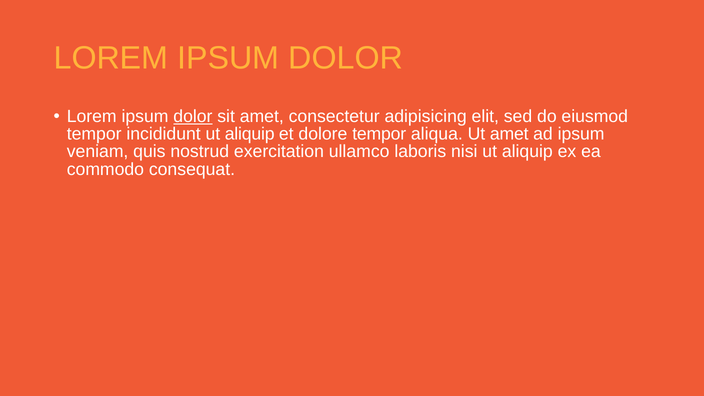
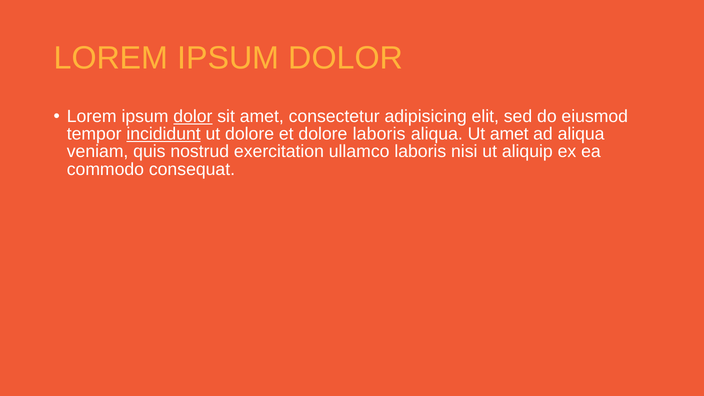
incididunt underline: none -> present
aliquip at (250, 134): aliquip -> dolore
dolore tempor: tempor -> laboris
ad ipsum: ipsum -> aliqua
